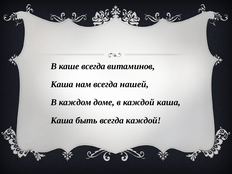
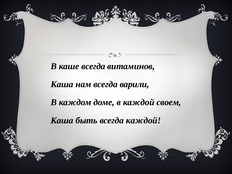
нашей: нашей -> варили
каждой каша: каша -> своем
